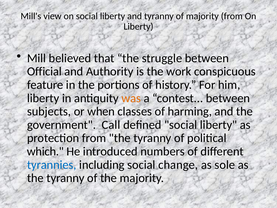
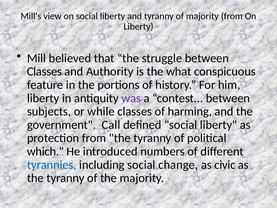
Official at (44, 71): Official -> Classes
work: work -> what
was colour: orange -> purple
when: when -> while
sole: sole -> civic
